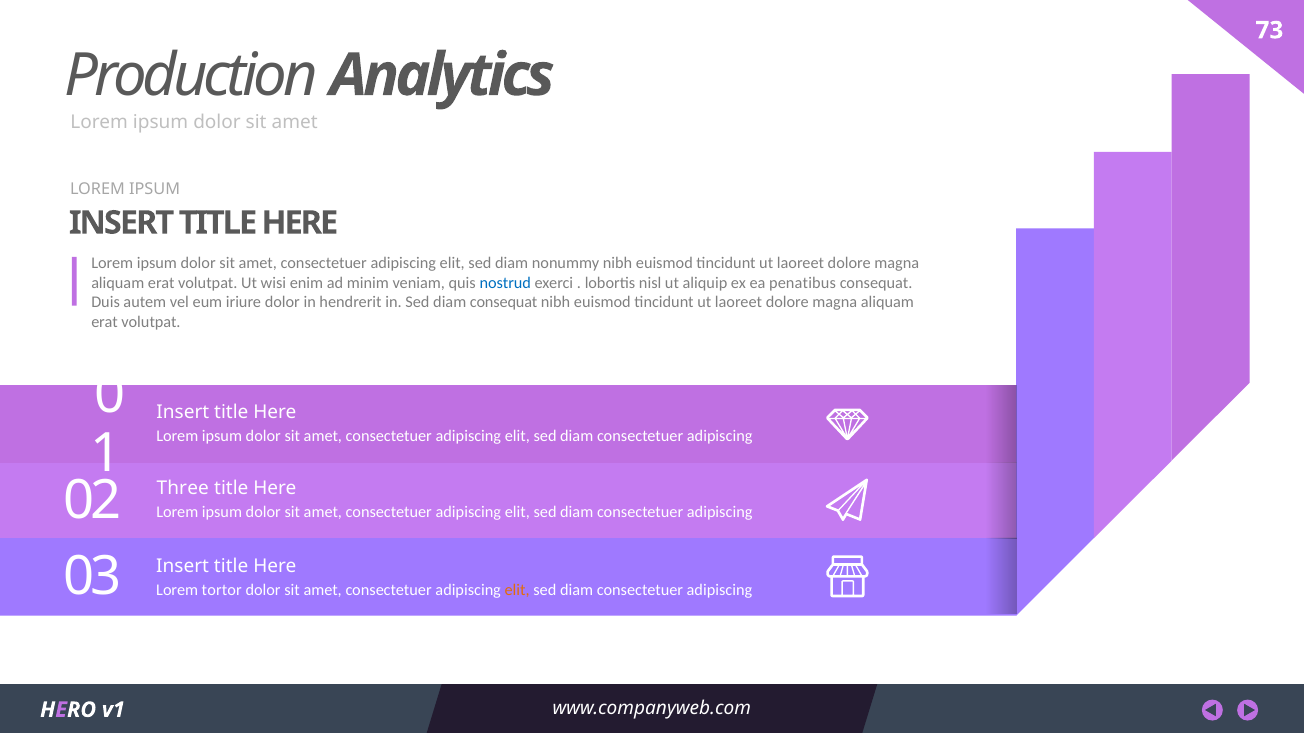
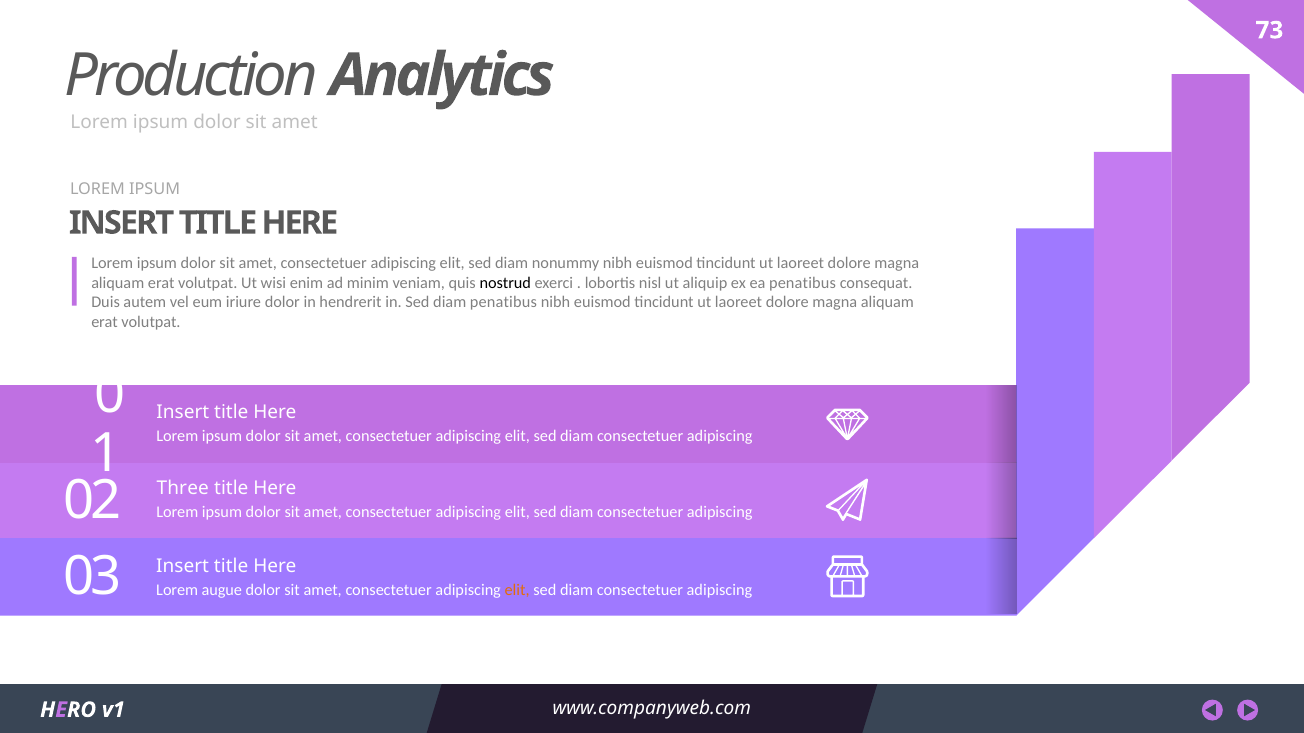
nostrud colour: blue -> black
diam consequat: consequat -> penatibus
tortor: tortor -> augue
